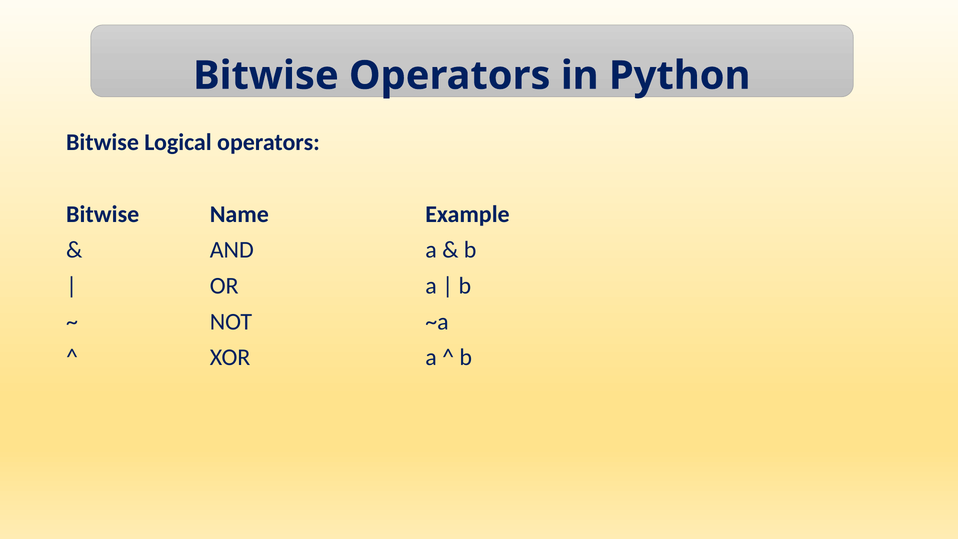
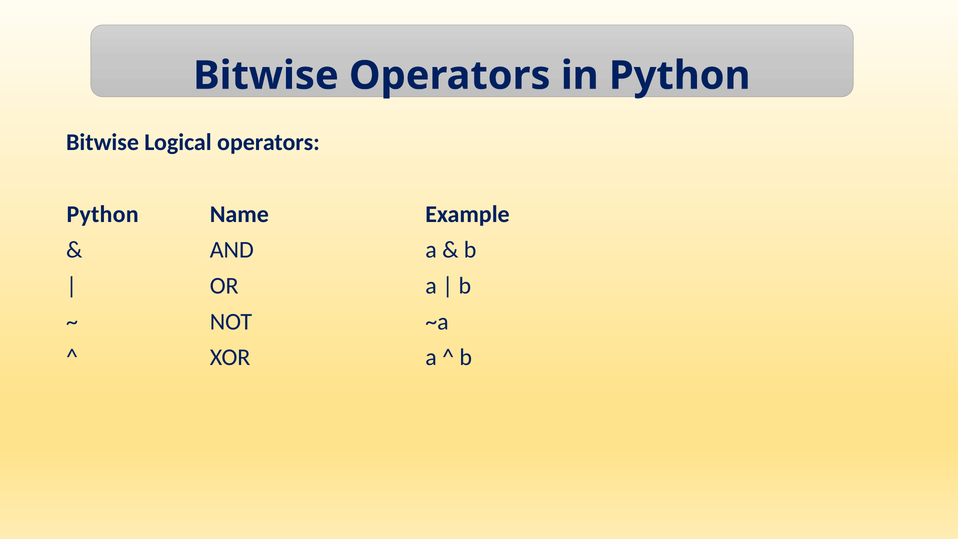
Bitwise at (103, 214): Bitwise -> Python
